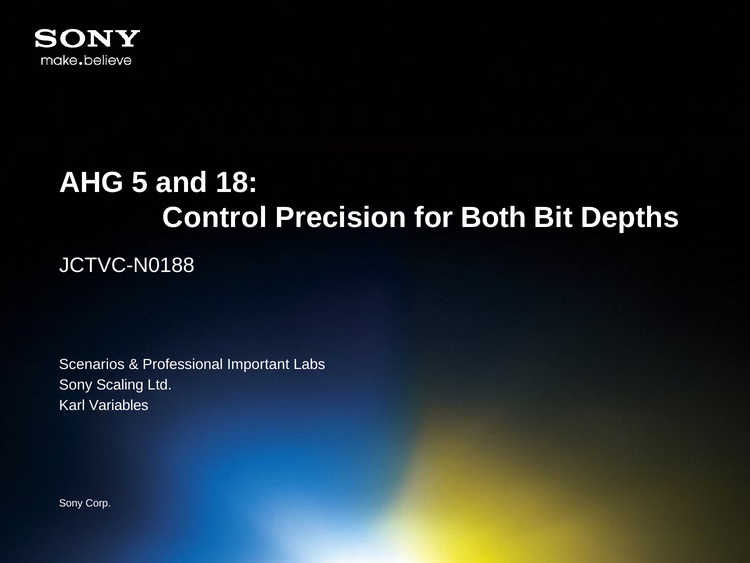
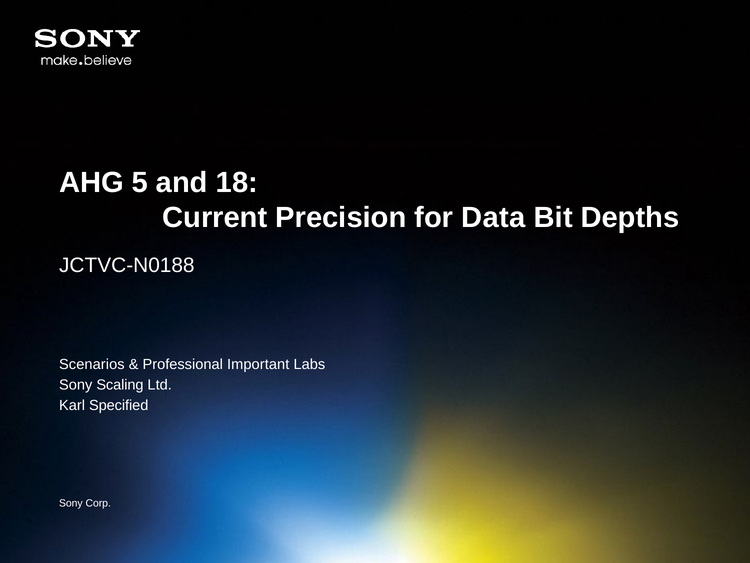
Control: Control -> Current
Both: Both -> Data
Variables: Variables -> Specified
